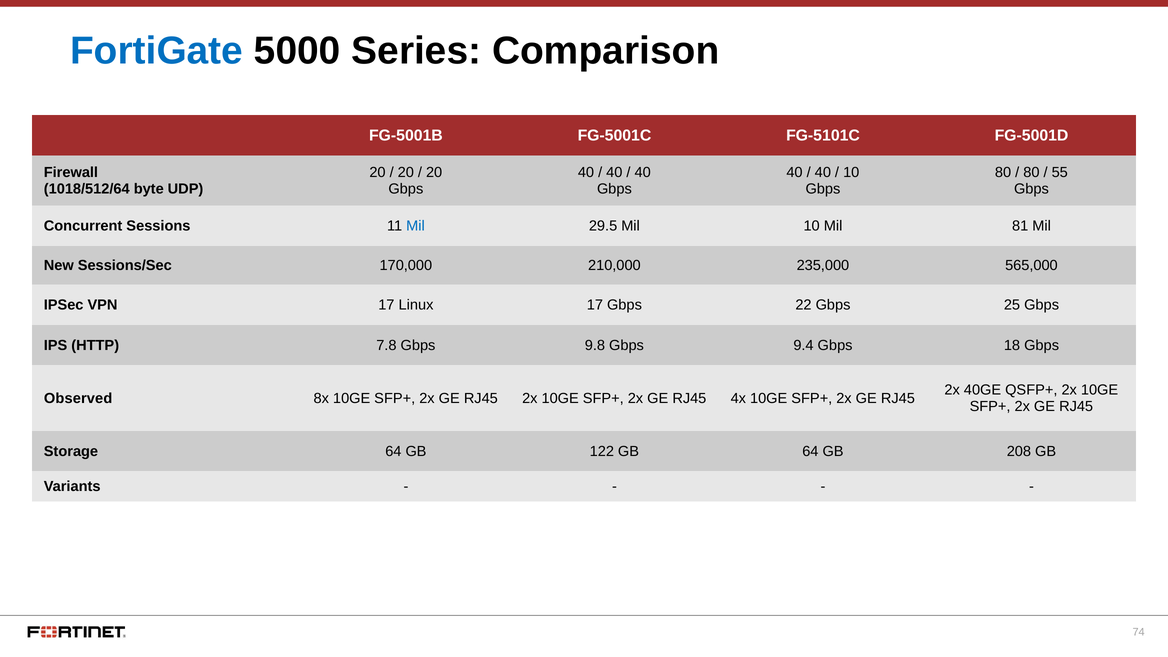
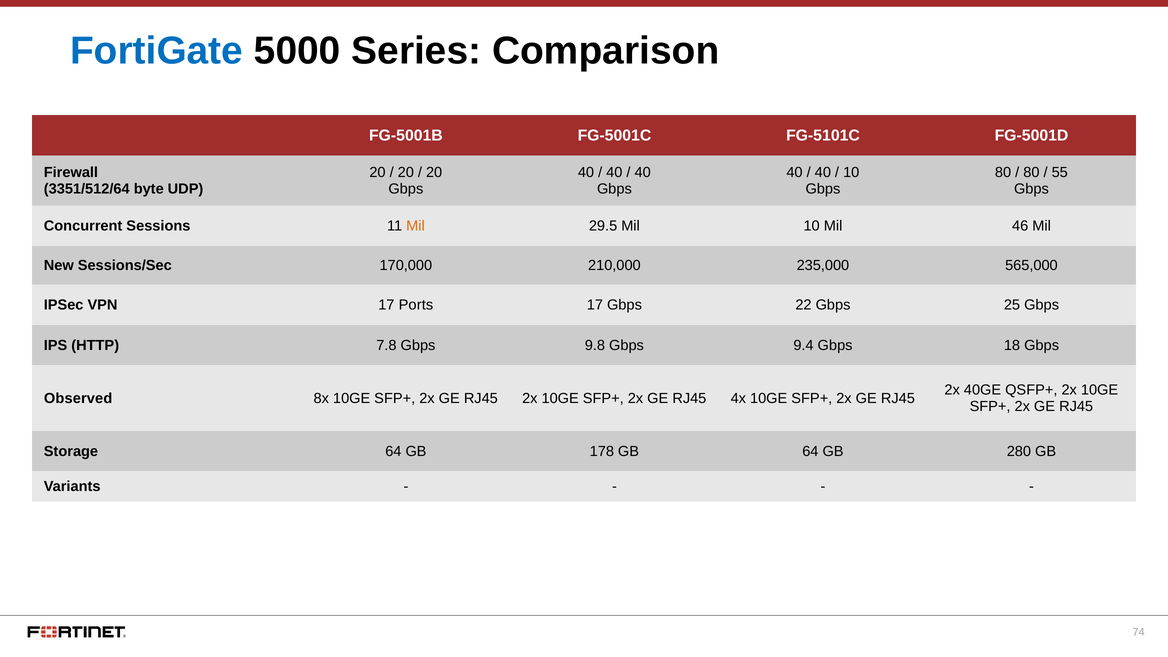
1018/512/64: 1018/512/64 -> 3351/512/64
Mil at (415, 226) colour: blue -> orange
81: 81 -> 46
Linux: Linux -> Ports
122: 122 -> 178
208: 208 -> 280
